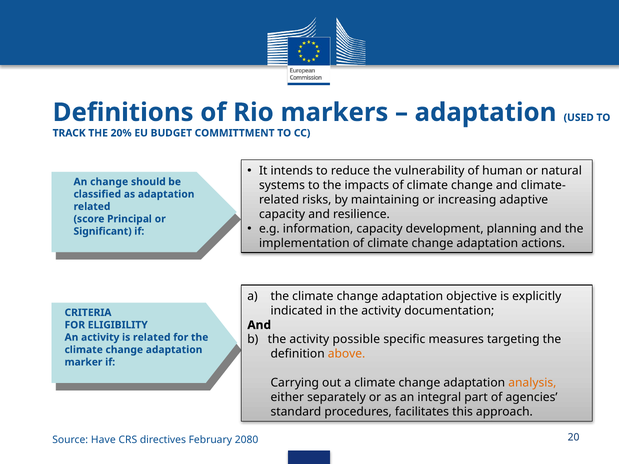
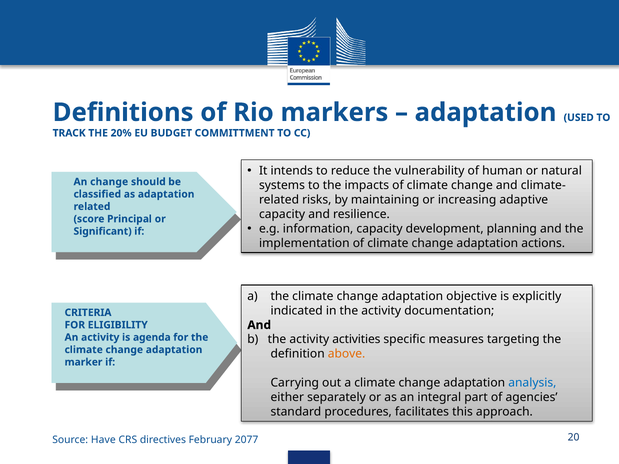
related at (152, 338): related -> agenda
possible: possible -> activities
analysis colour: orange -> blue
2080: 2080 -> 2077
